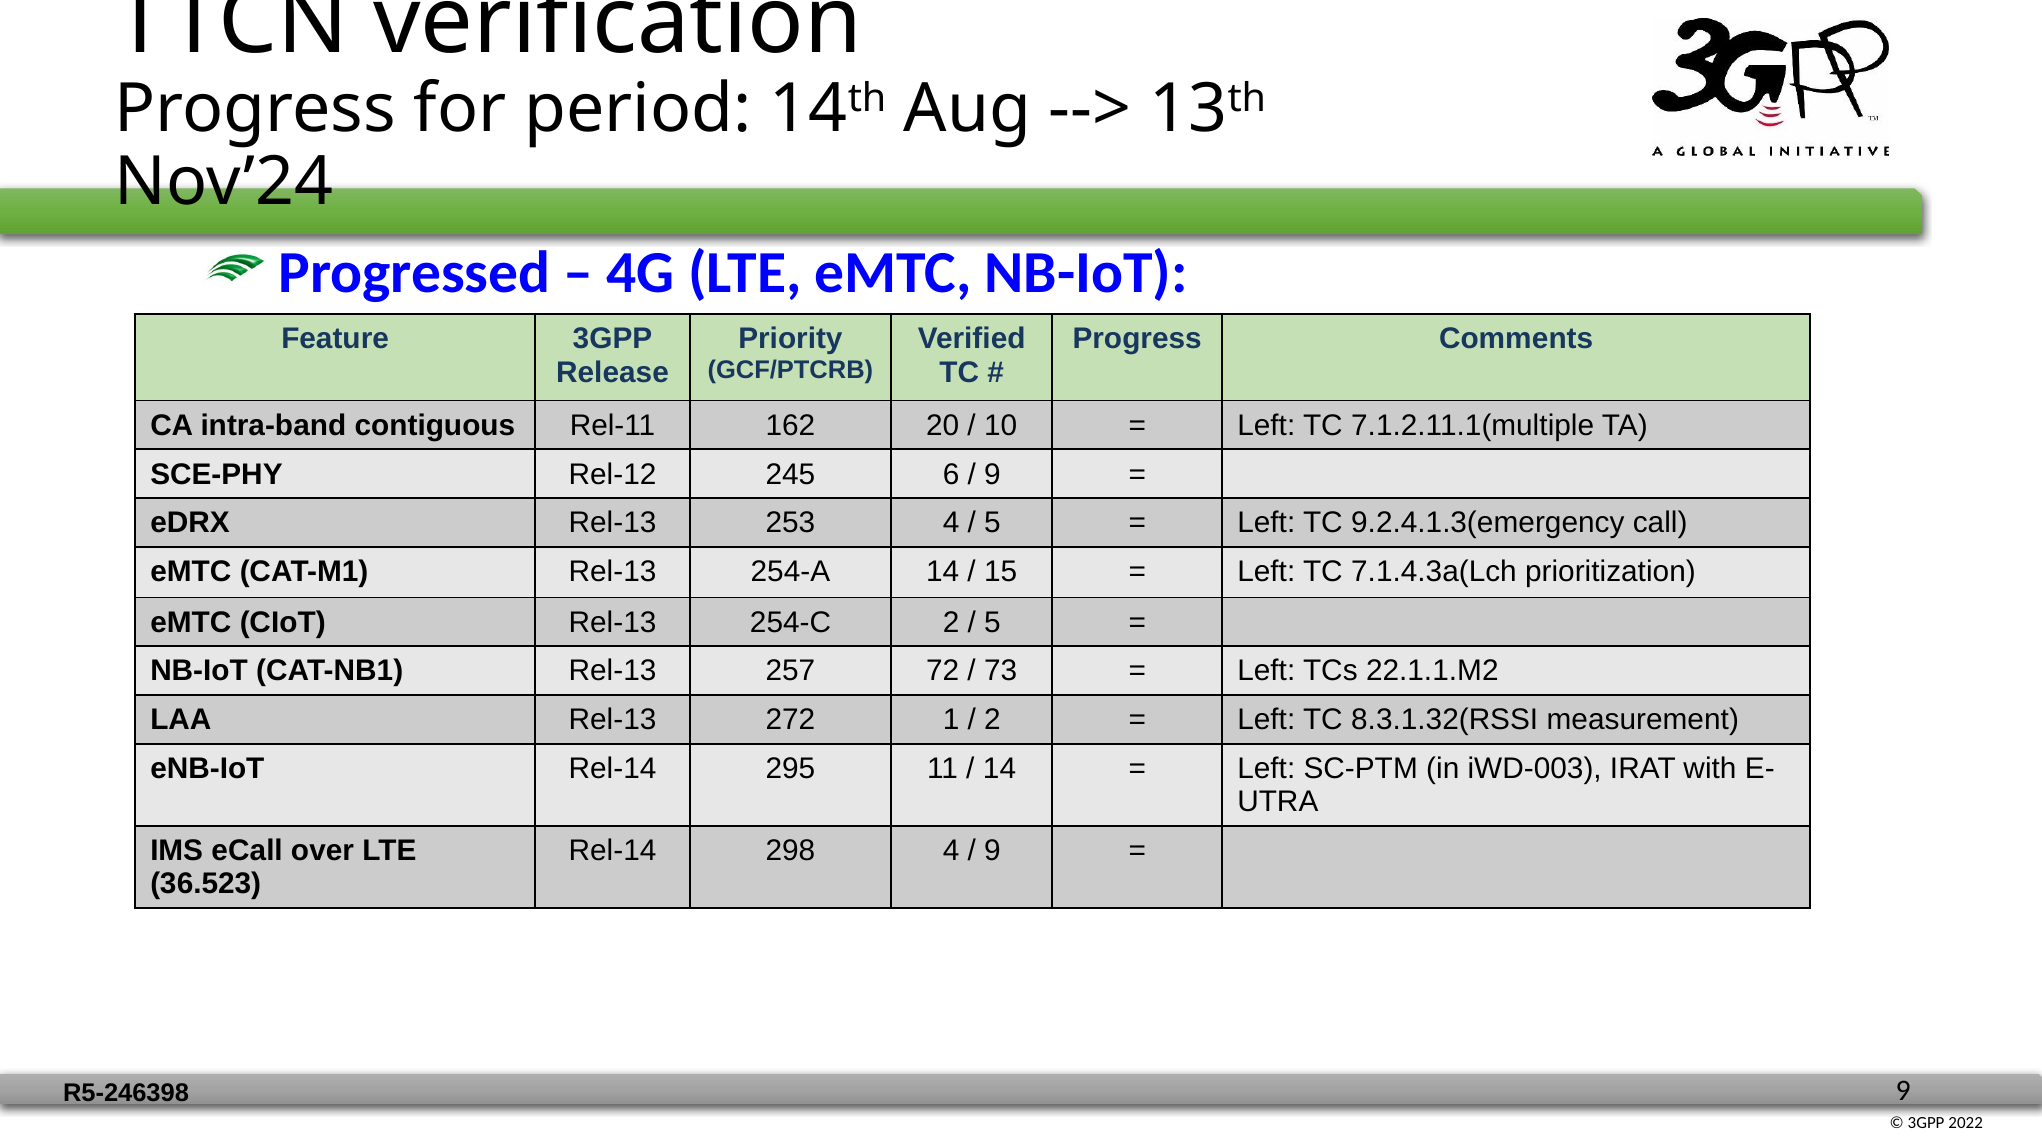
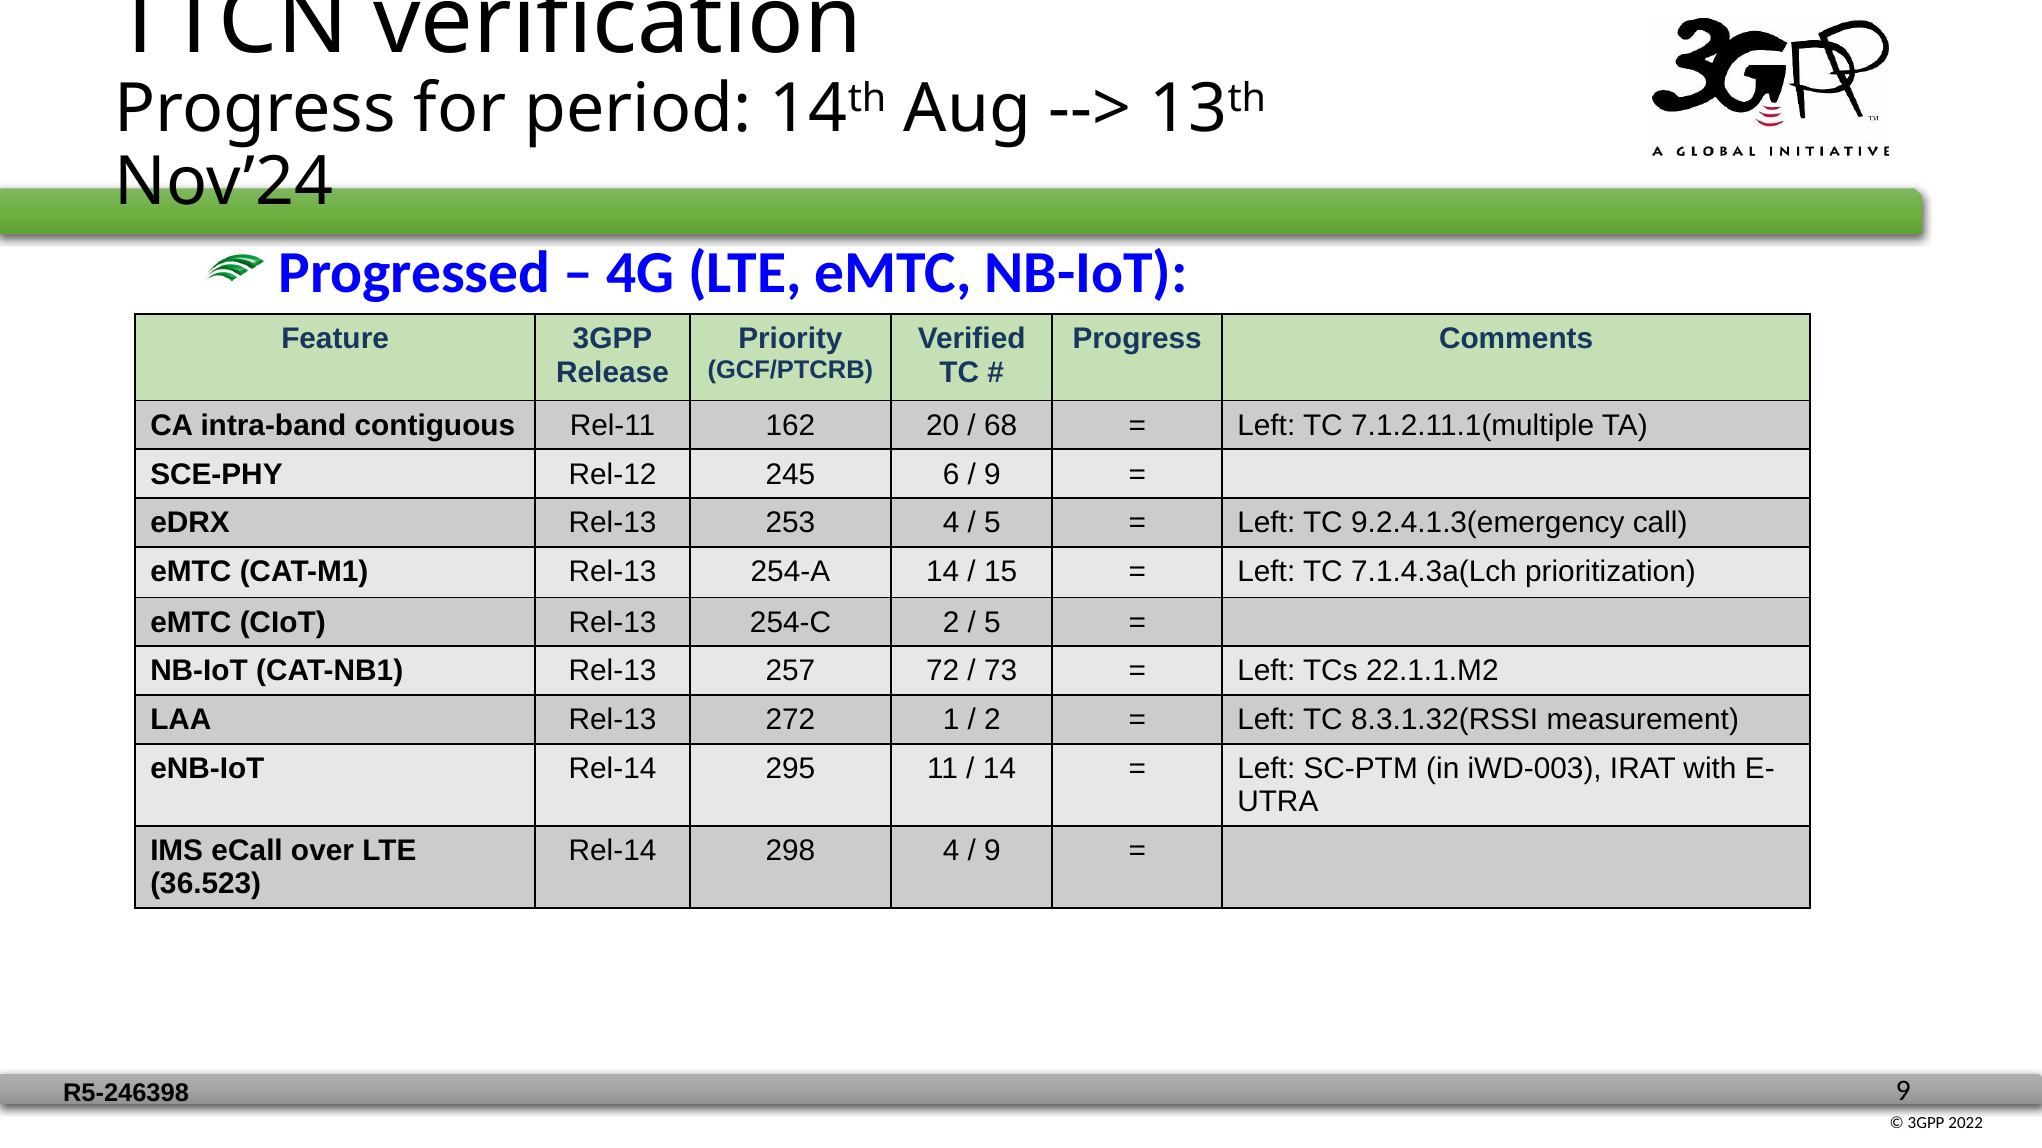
10: 10 -> 68
